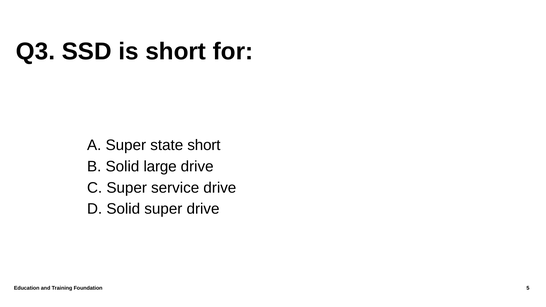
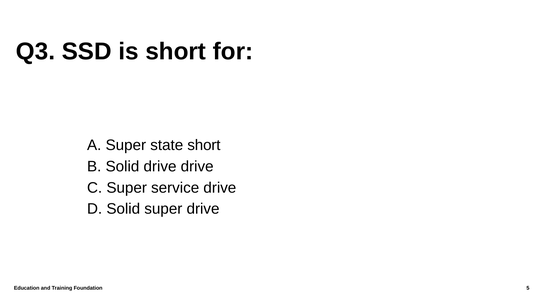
Solid large: large -> drive
